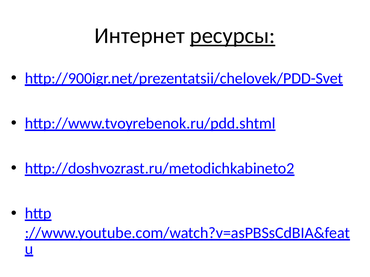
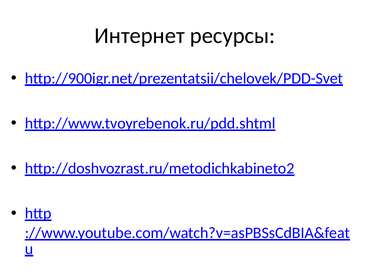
ресурсы underline: present -> none
